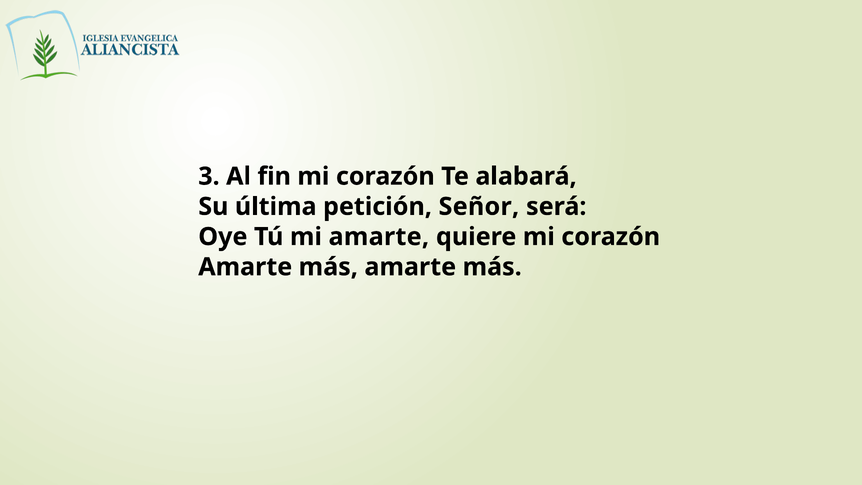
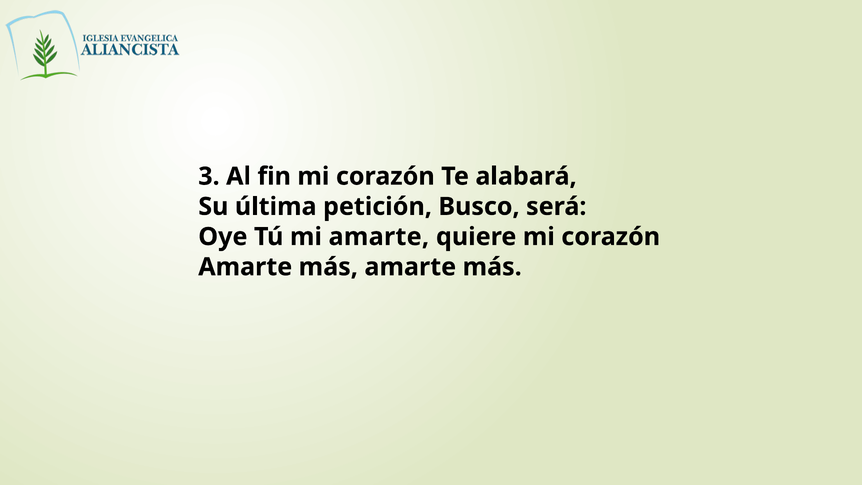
Señor: Señor -> Busco
